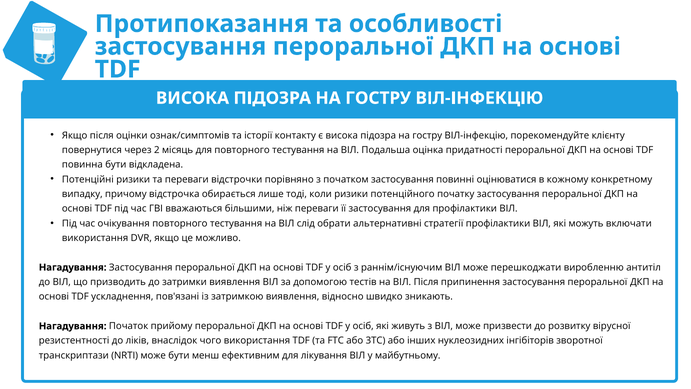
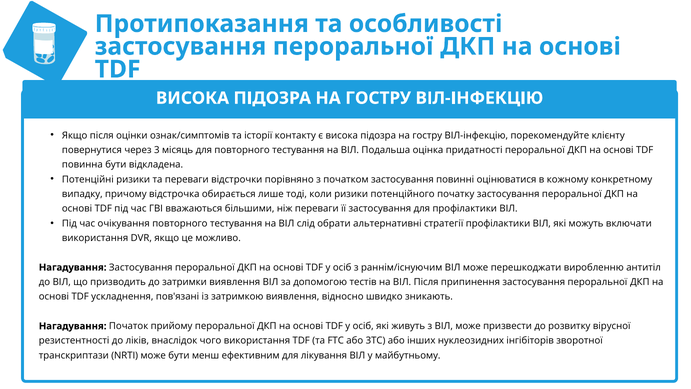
2: 2 -> 3
